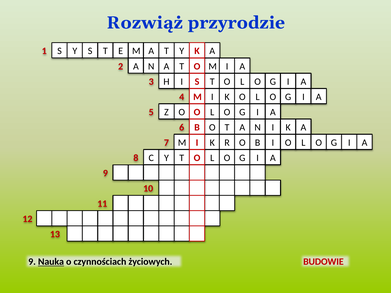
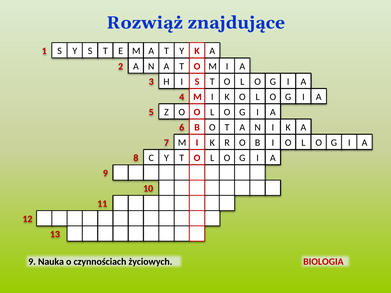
przyrodzie: przyrodzie -> znajdujące
Nauka underline: present -> none
BUDOWIE: BUDOWIE -> BIOLOGIA
